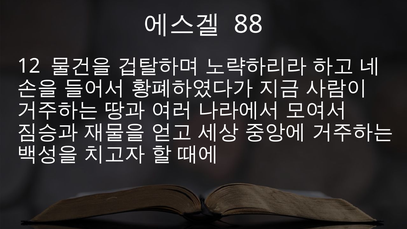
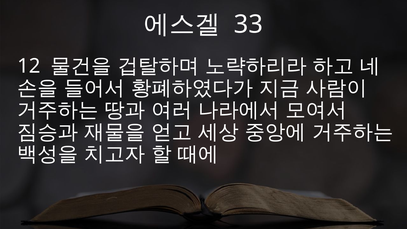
88: 88 -> 33
